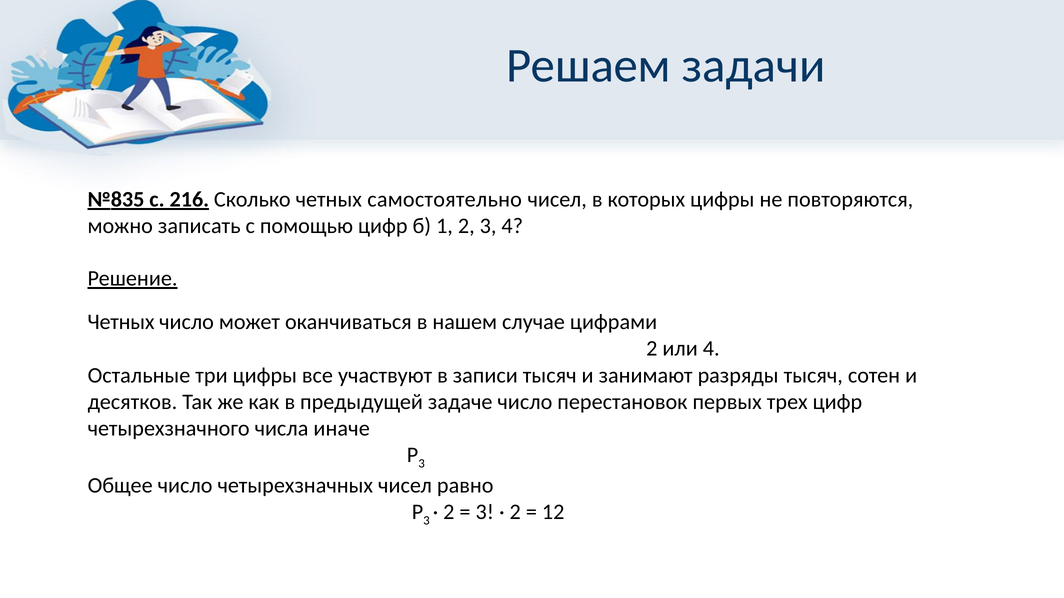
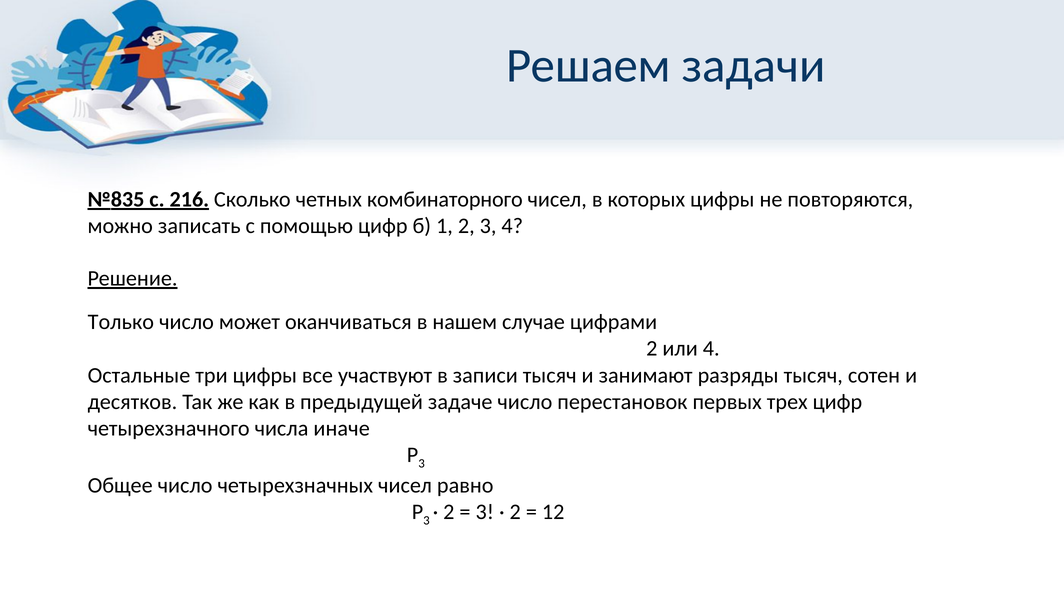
самостоятельно: самостоятельно -> комбинаторного
Четных at (121, 322): Четных -> Только
